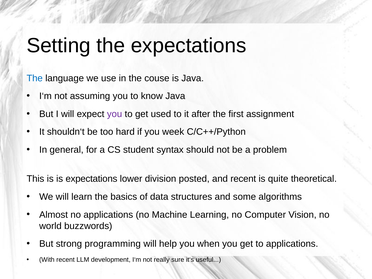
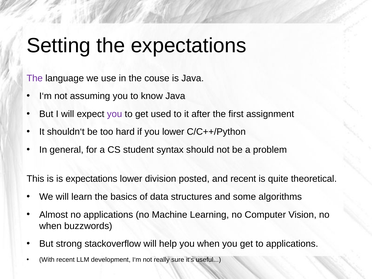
The at (35, 78) colour: blue -> purple
you week: week -> lower
world at (50, 226): world -> when
programming: programming -> stackoverflow
